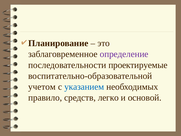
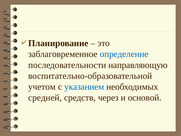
определение colour: purple -> blue
проектируемые: проектируемые -> направляющую
правило: правило -> средней
легко: легко -> через
